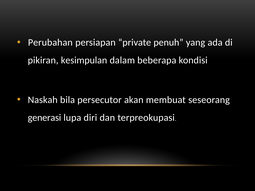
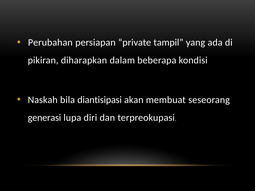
penuh: penuh -> tampil
kesimpulan: kesimpulan -> diharapkan
persecutor: persecutor -> diantisipasi
